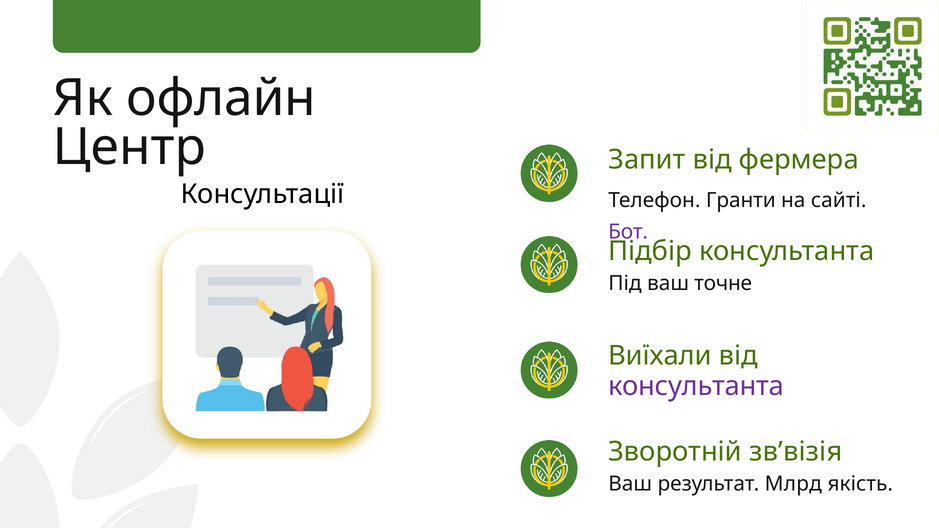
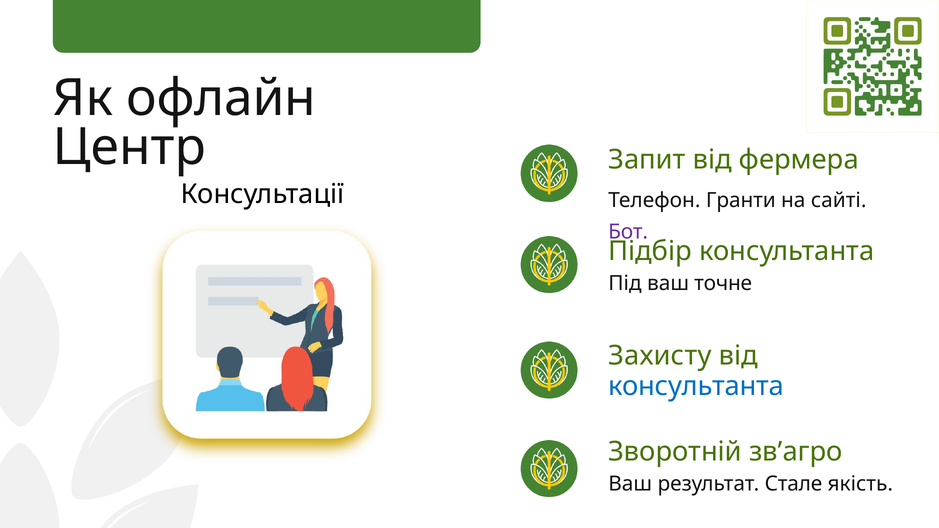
Виїхали: Виїхали -> Захисту
консультанта at (696, 386) colour: purple -> blue
зв’візія: зв’візія -> зв’агро
Млрд: Млрд -> Стале
